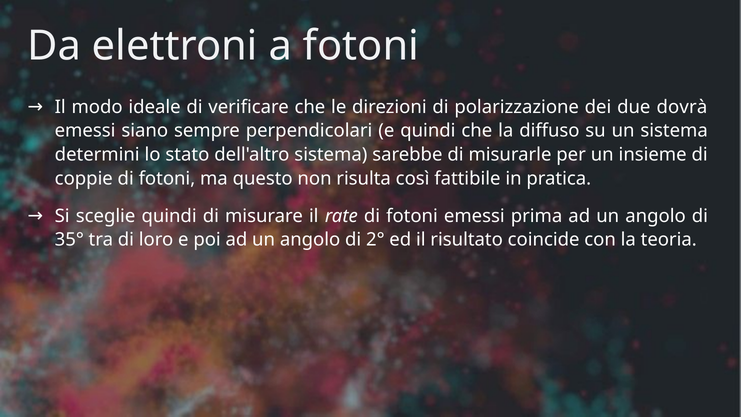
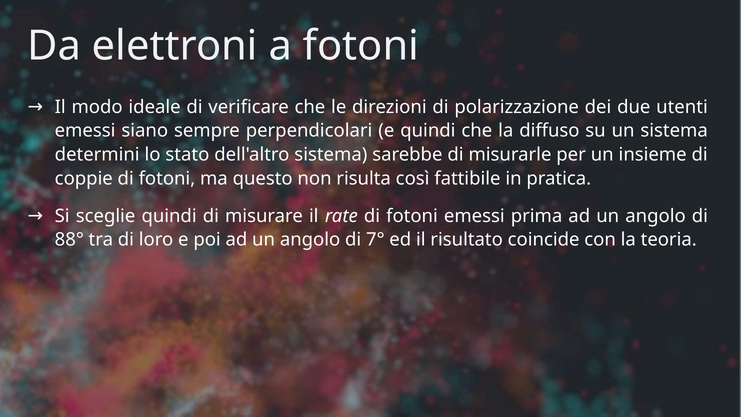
dovrà: dovrà -> utenti
35°: 35° -> 88°
2°: 2° -> 7°
